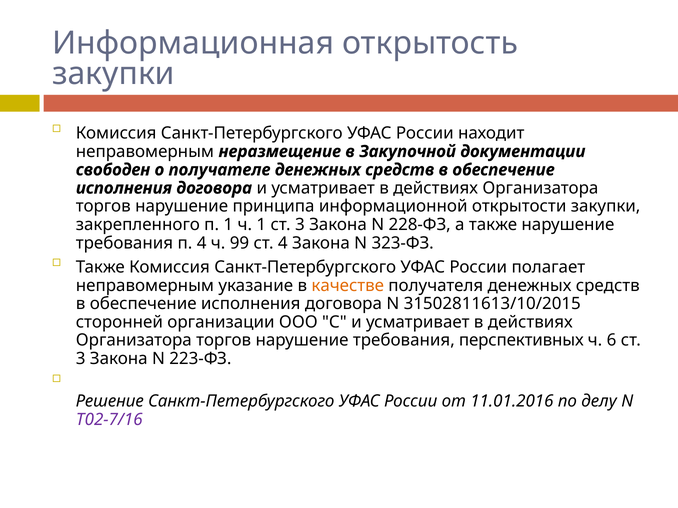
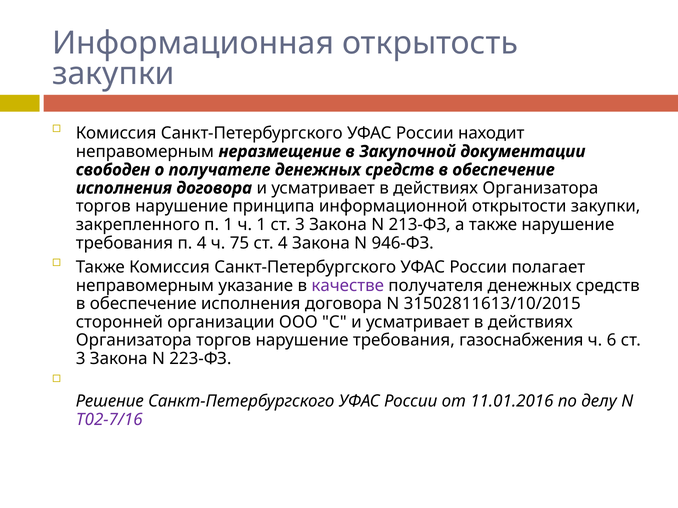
228-ФЗ: 228-ФЗ -> 213-ФЗ
99: 99 -> 75
323-ФЗ: 323-ФЗ -> 946-ФЗ
качестве colour: orange -> purple
перспективных: перспективных -> газоснабжения
